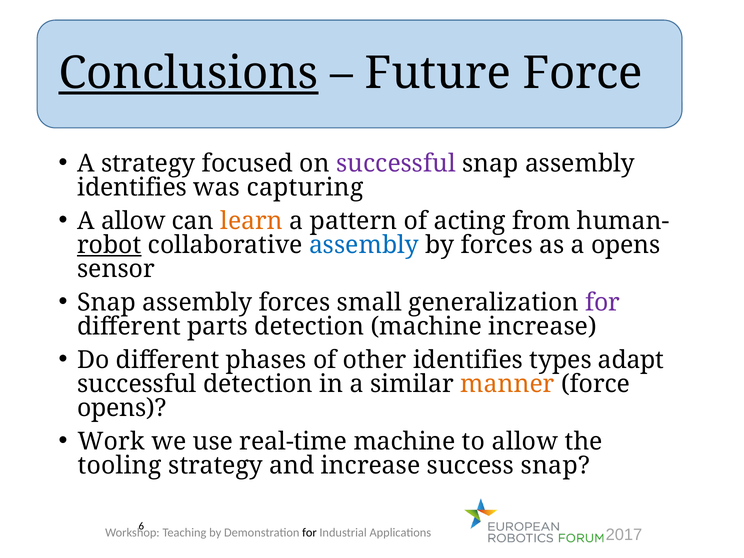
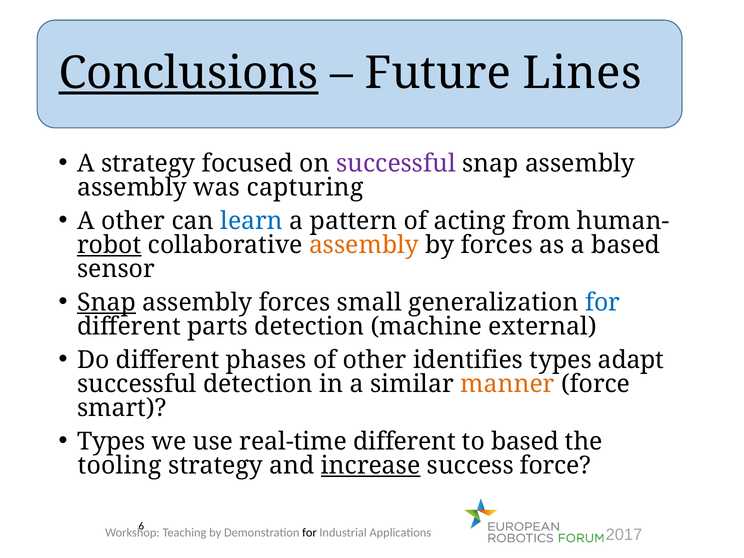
Future Force: Force -> Lines
identifies at (132, 187): identifies -> assembly
A allow: allow -> other
learn colour: orange -> blue
assembly at (364, 245) colour: blue -> orange
a opens: opens -> based
Snap at (107, 302) underline: none -> present
for at (603, 302) colour: purple -> blue
machine increase: increase -> external
opens at (122, 408): opens -> smart
Work at (111, 442): Work -> Types
real-time machine: machine -> different
to allow: allow -> based
increase at (371, 466) underline: none -> present
success snap: snap -> force
